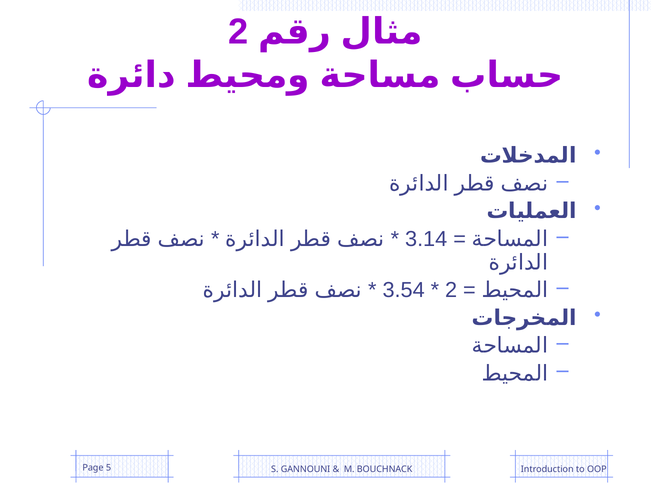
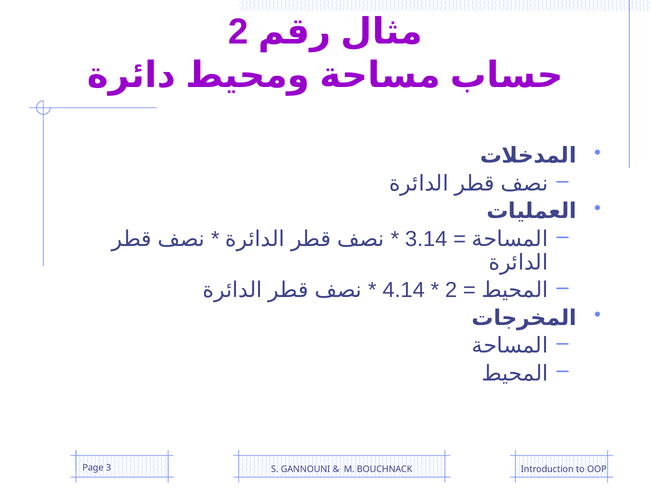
3.54: 3.54 -> 4.14
5: 5 -> 3
